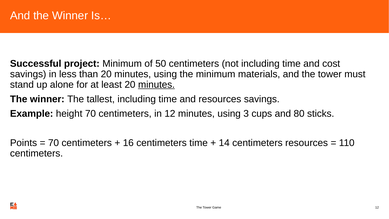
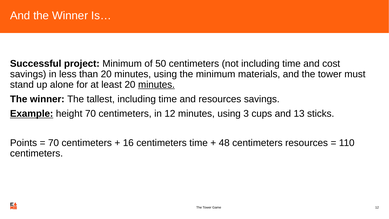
Example underline: none -> present
80: 80 -> 13
14: 14 -> 48
